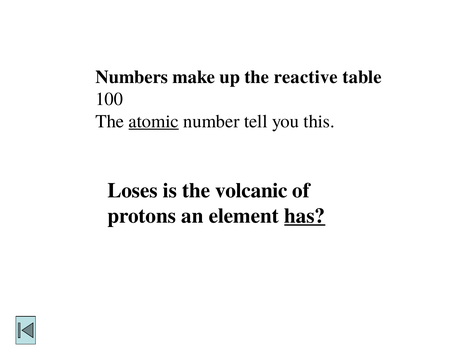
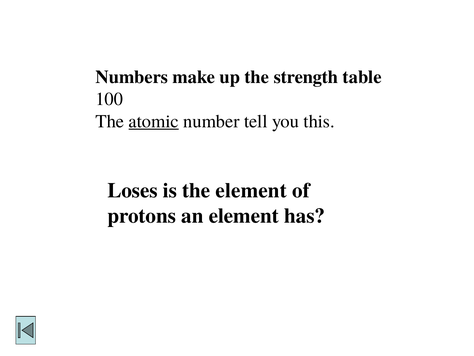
reactive: reactive -> strength
the volcanic: volcanic -> element
has underline: present -> none
